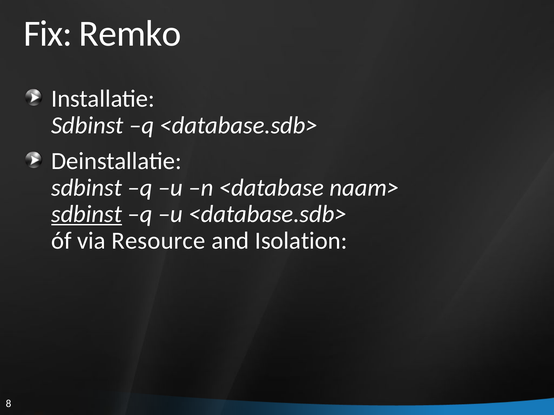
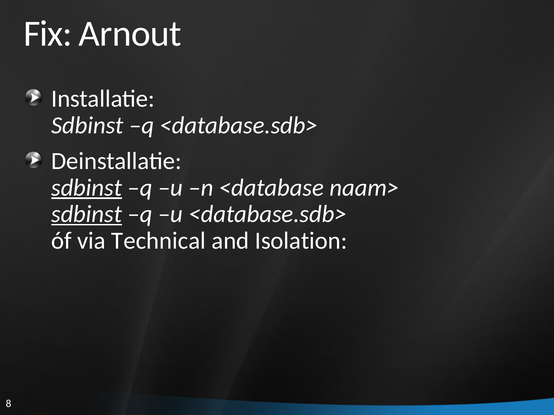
Remko: Remko -> Arnout
sdbinst at (87, 188) underline: none -> present
Resource: Resource -> Technical
